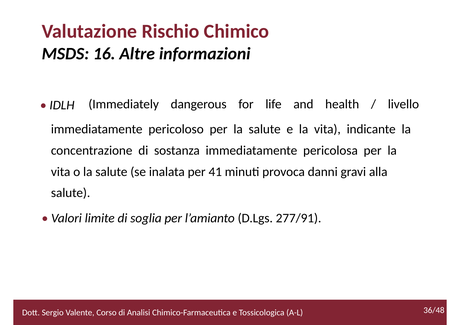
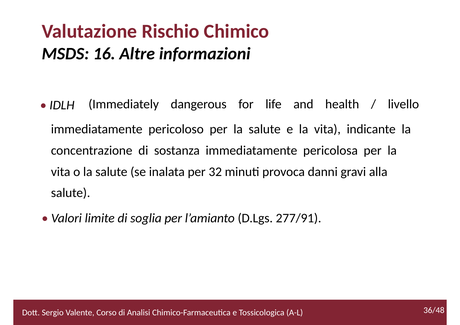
41: 41 -> 32
